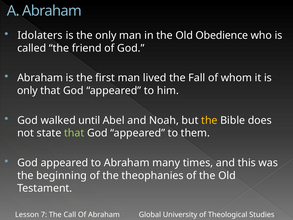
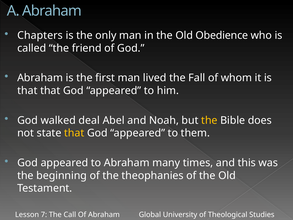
Idolaters: Idolaters -> Chapters
only at (27, 91): only -> that
until: until -> deal
that at (74, 133) colour: light green -> yellow
